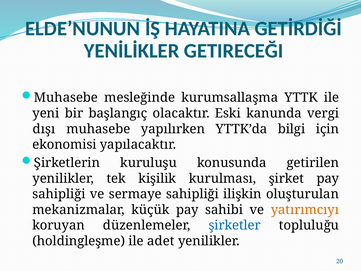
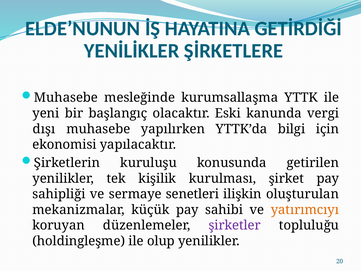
GETIRECEĞI: GETIRECEĞI -> ŞİRKETLERE
sermaye sahipliği: sahipliği -> senetleri
şirketler colour: blue -> purple
adet: adet -> olup
